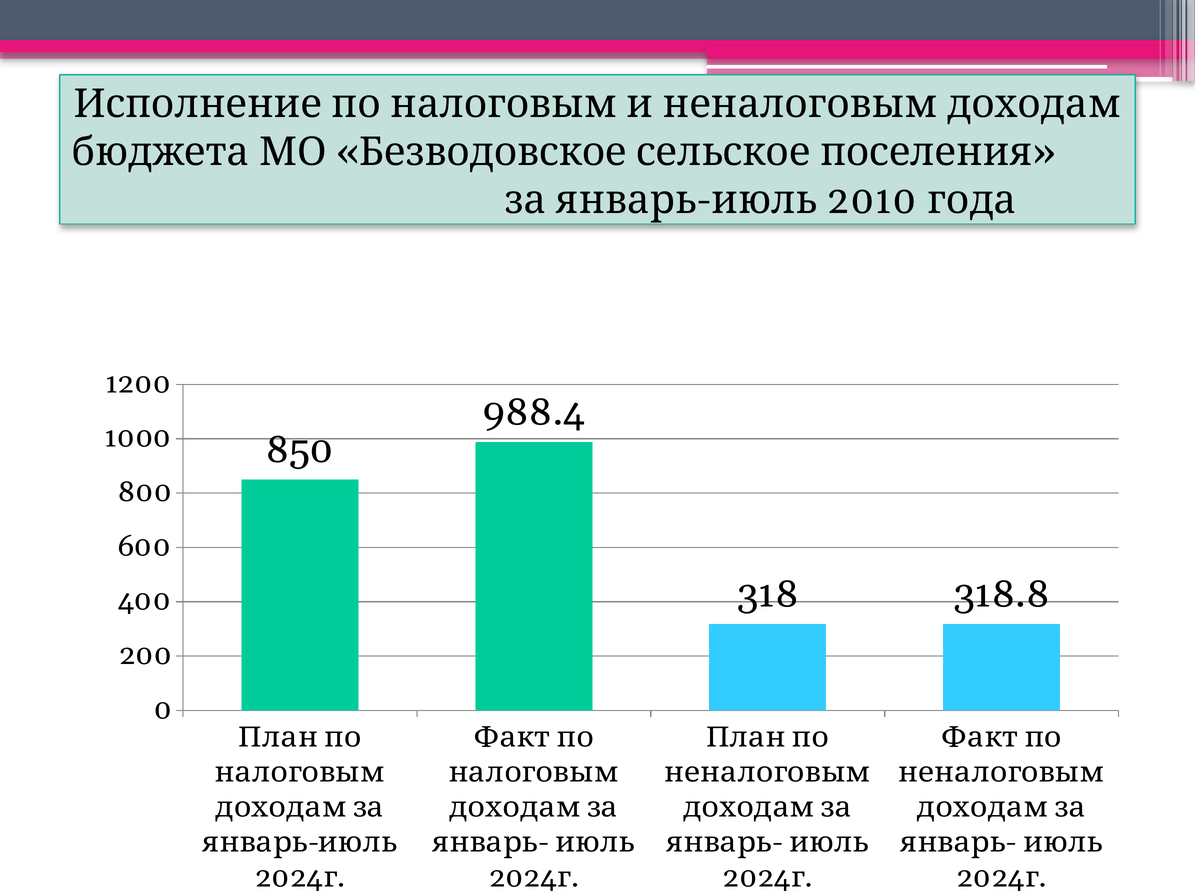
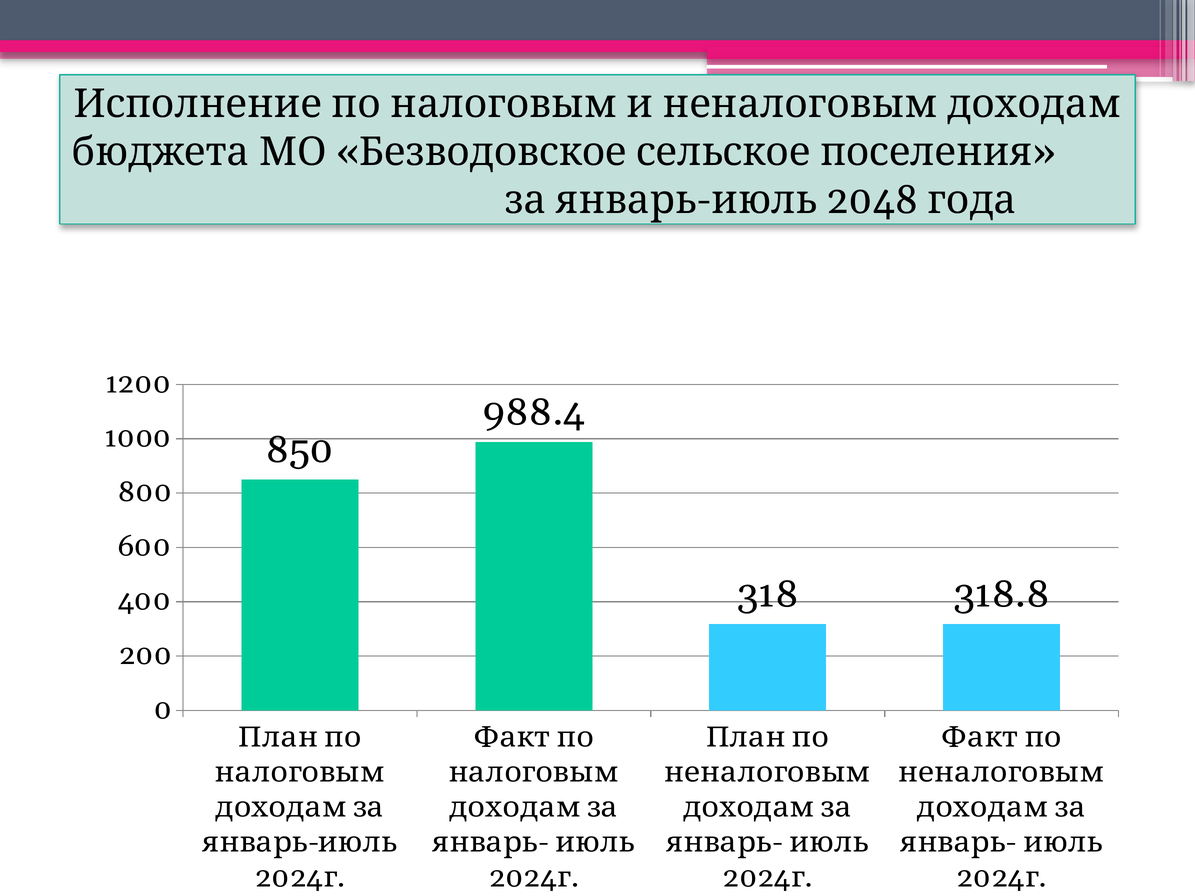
2010: 2010 -> 2048
